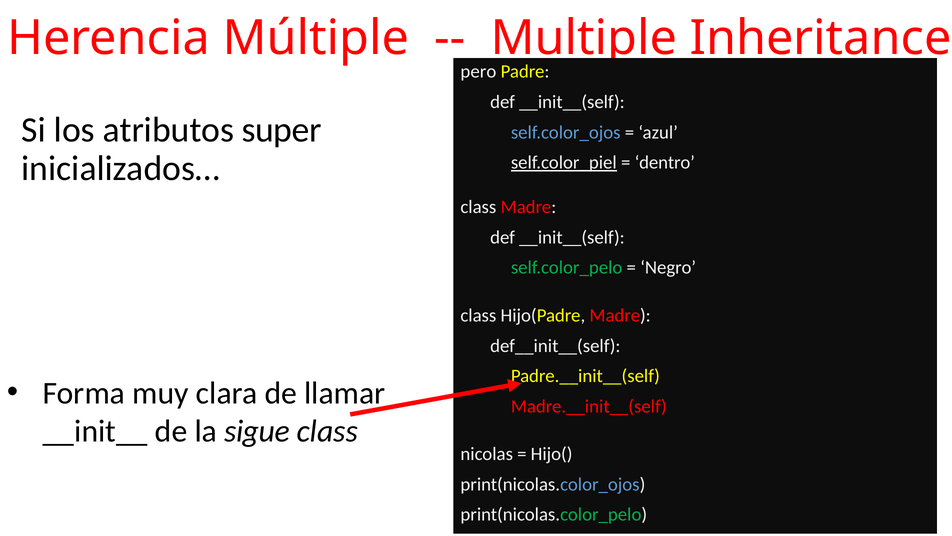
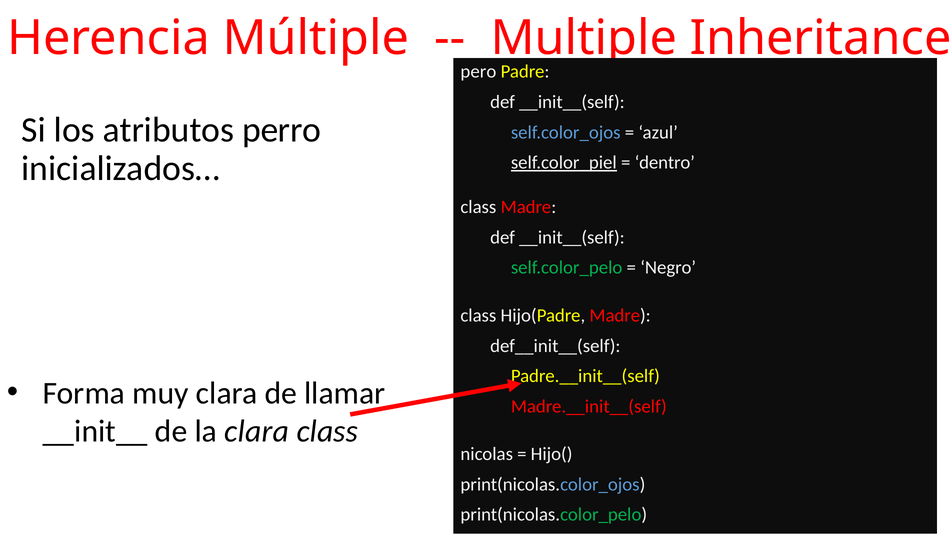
super: super -> perro
la sigue: sigue -> clara
